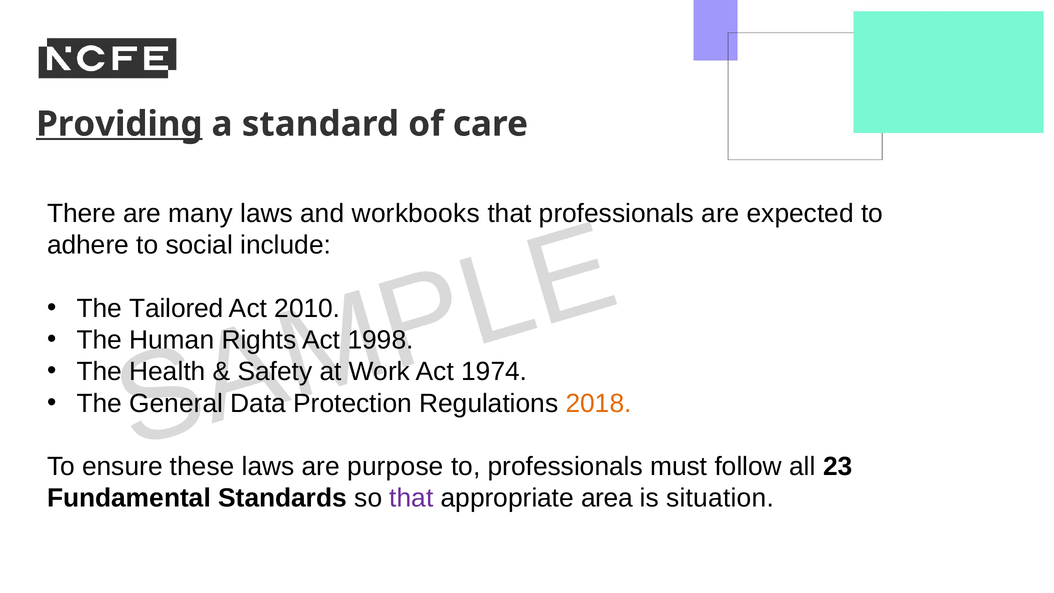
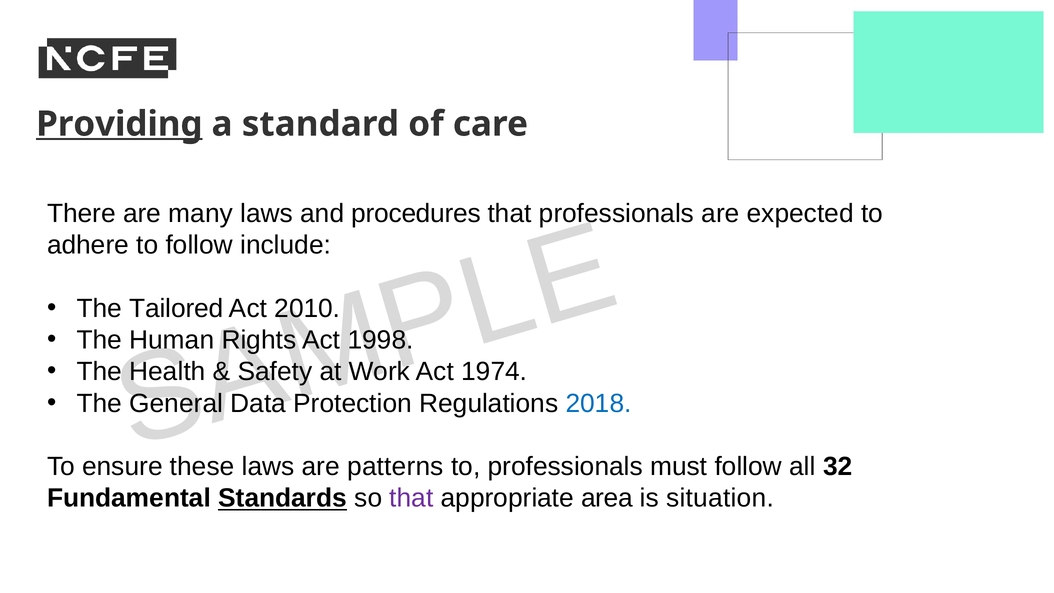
workbooks: workbooks -> procedures
to social: social -> follow
2018 colour: orange -> blue
purpose: purpose -> patterns
23: 23 -> 32
Standards underline: none -> present
